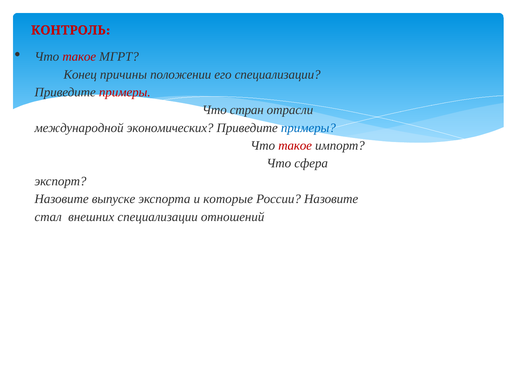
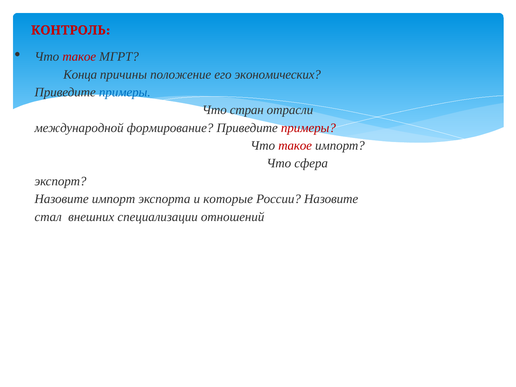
Конец: Конец -> Конца
положении: положении -> положение
его специализации: специализации -> экономических
примеры at (125, 92) colour: red -> blue
экономических: экономических -> формирование
примеры at (308, 128) colour: blue -> red
Назовите выпуске: выпуске -> импорт
